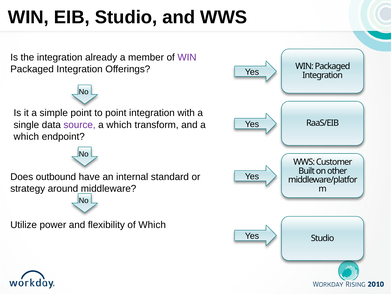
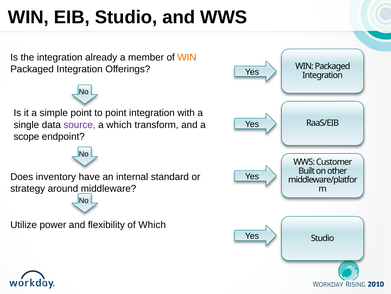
WIN at (187, 57) colour: purple -> orange
which at (26, 136): which -> scope
outbound: outbound -> inventory
